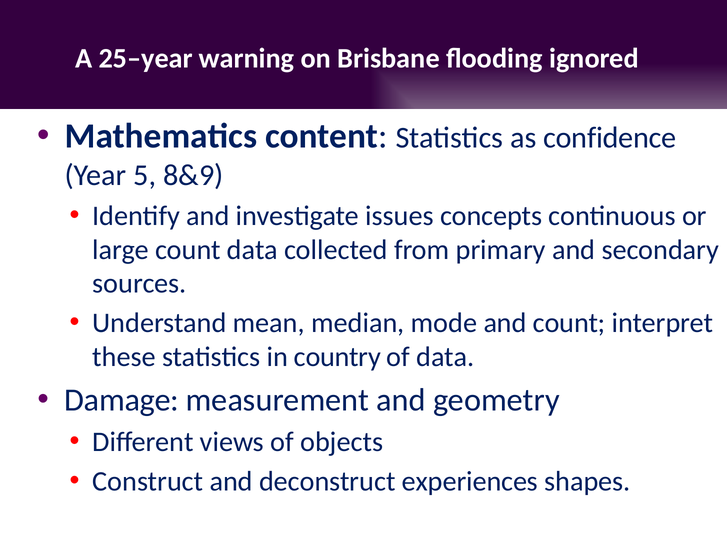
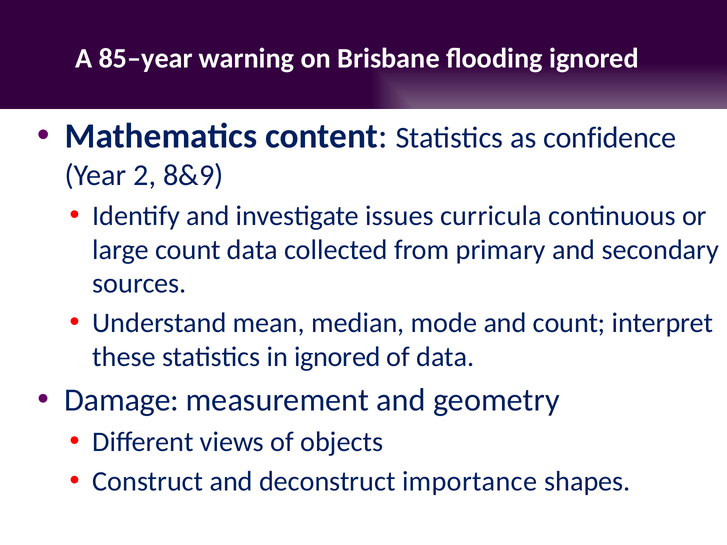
25–year: 25–year -> 85–year
5: 5 -> 2
concepts: concepts -> curricula
in country: country -> ignored
experiences: experiences -> importance
